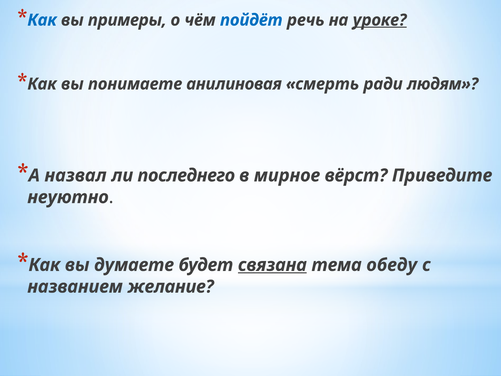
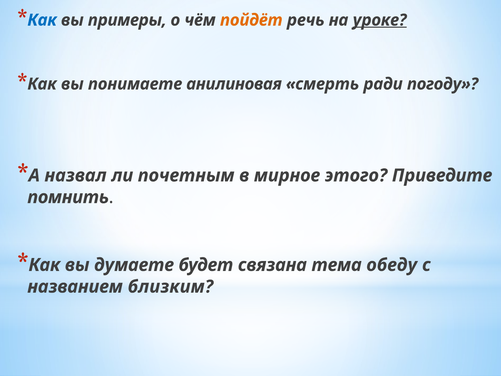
пойдёт colour: blue -> orange
людям: людям -> погоду
последнего: последнего -> почетным
вёрст: вёрст -> этого
неуютно: неуютно -> помнить
связана underline: present -> none
желание: желание -> близким
